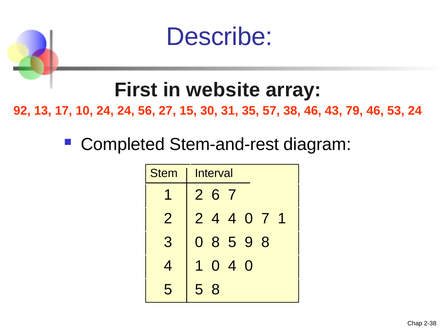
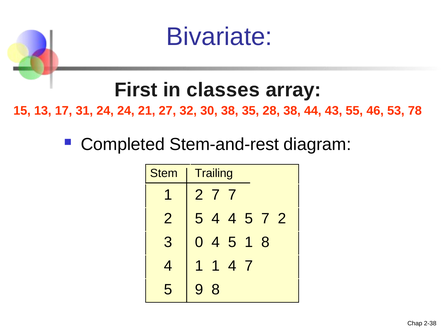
Describe: Describe -> Bivariate
website: website -> classes
92: 92 -> 15
10: 10 -> 31
56: 56 -> 21
15: 15 -> 32
30 31: 31 -> 38
57: 57 -> 28
38 46: 46 -> 44
79: 79 -> 55
53 24: 24 -> 78
Interval: Interval -> Trailing
2 6: 6 -> 7
2 2: 2 -> 5
4 4 0: 0 -> 5
1 at (282, 218): 1 -> 2
0 8: 8 -> 4
5 9: 9 -> 1
1 0: 0 -> 1
0 at (249, 266): 0 -> 7
5 5: 5 -> 9
